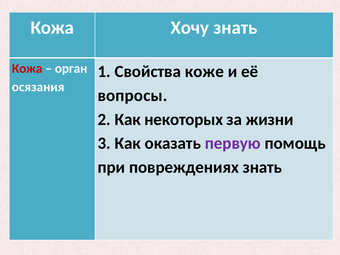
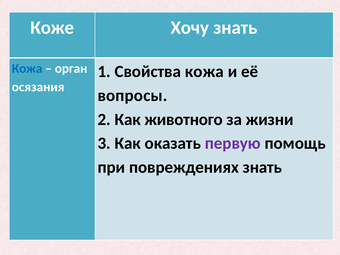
Кожа at (52, 28): Кожа -> Коже
Кожа at (27, 69) colour: red -> blue
Свойства коже: коже -> кожа
некоторых: некоторых -> животного
